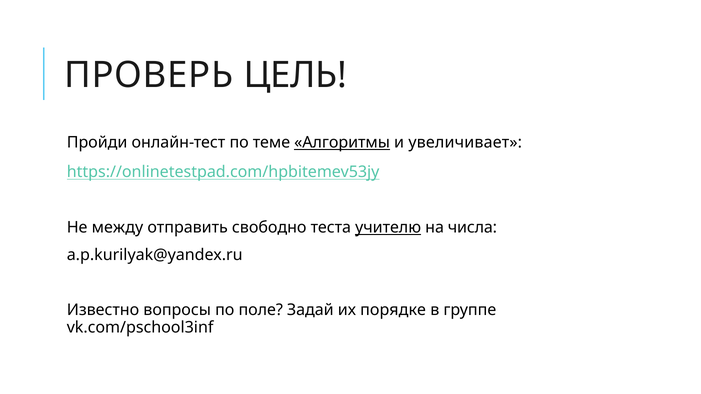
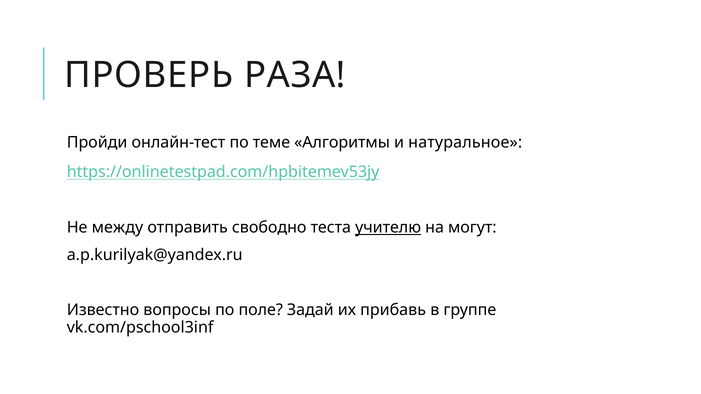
ЦЕЛЬ: ЦЕЛЬ -> РАЗА
Алгоритмы underline: present -> none
увеличивает: увеличивает -> натуральное
числа: числа -> могут
порядке: порядке -> прибавь
